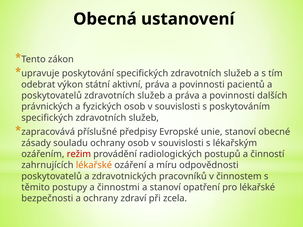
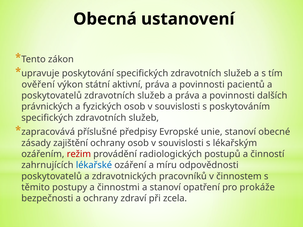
odebrat: odebrat -> ověření
souladu: souladu -> zajištění
lékařské at (94, 165) colour: orange -> blue
pro lékařské: lékařské -> prokáže
